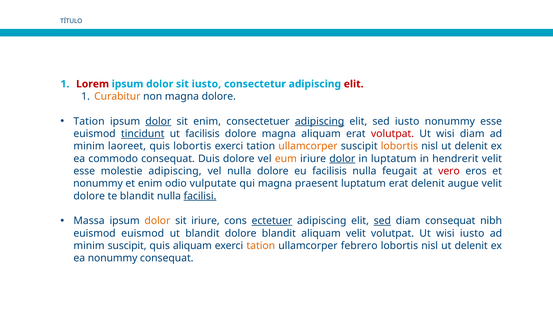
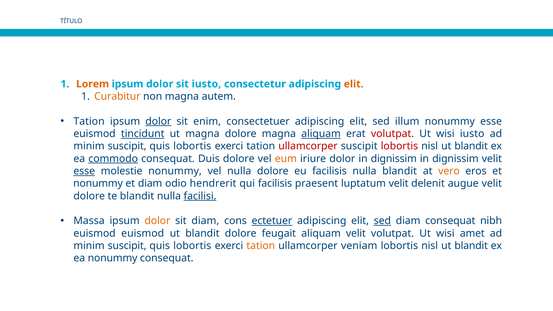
Lorem colour: red -> orange
elit at (354, 84) colour: red -> orange
magna dolore: dolore -> autem
adipiscing at (320, 121) underline: present -> none
sed iusto: iusto -> illum
ut facilisis: facilisis -> magna
aliquam at (321, 134) underline: none -> present
wisi diam: diam -> iusto
laoreet at (127, 146): laoreet -> suscipit
ullamcorper at (308, 146) colour: orange -> red
lobortis at (399, 146) colour: orange -> red
delenit at (471, 146): delenit -> blandit
commodo underline: none -> present
dolor at (342, 159) underline: present -> none
luptatum at (394, 159): luptatum -> dignissim
hendrerit at (455, 159): hendrerit -> dignissim
esse at (84, 171) underline: none -> present
molestie adipiscing: adipiscing -> nonummy
nulla feugait: feugait -> blandit
vero colour: red -> orange
et enim: enim -> diam
vulputate: vulputate -> hendrerit
qui magna: magna -> facilisis
luptatum erat: erat -> velit
sit iriure: iriure -> diam
dolore blandit: blandit -> feugait
wisi iusto: iusto -> amet
aliquam at (192, 246): aliquam -> lobortis
febrero: febrero -> veniam
delenit at (471, 246): delenit -> blandit
